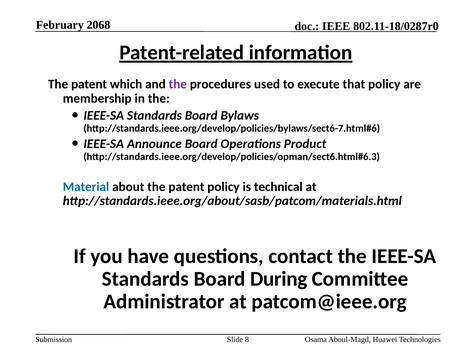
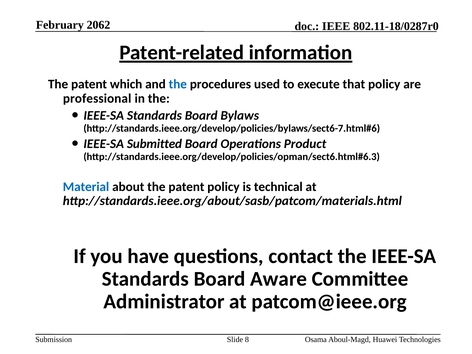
2068: 2068 -> 2062
the at (178, 84) colour: purple -> blue
membership: membership -> professional
Announce: Announce -> Submitted
During: During -> Aware
